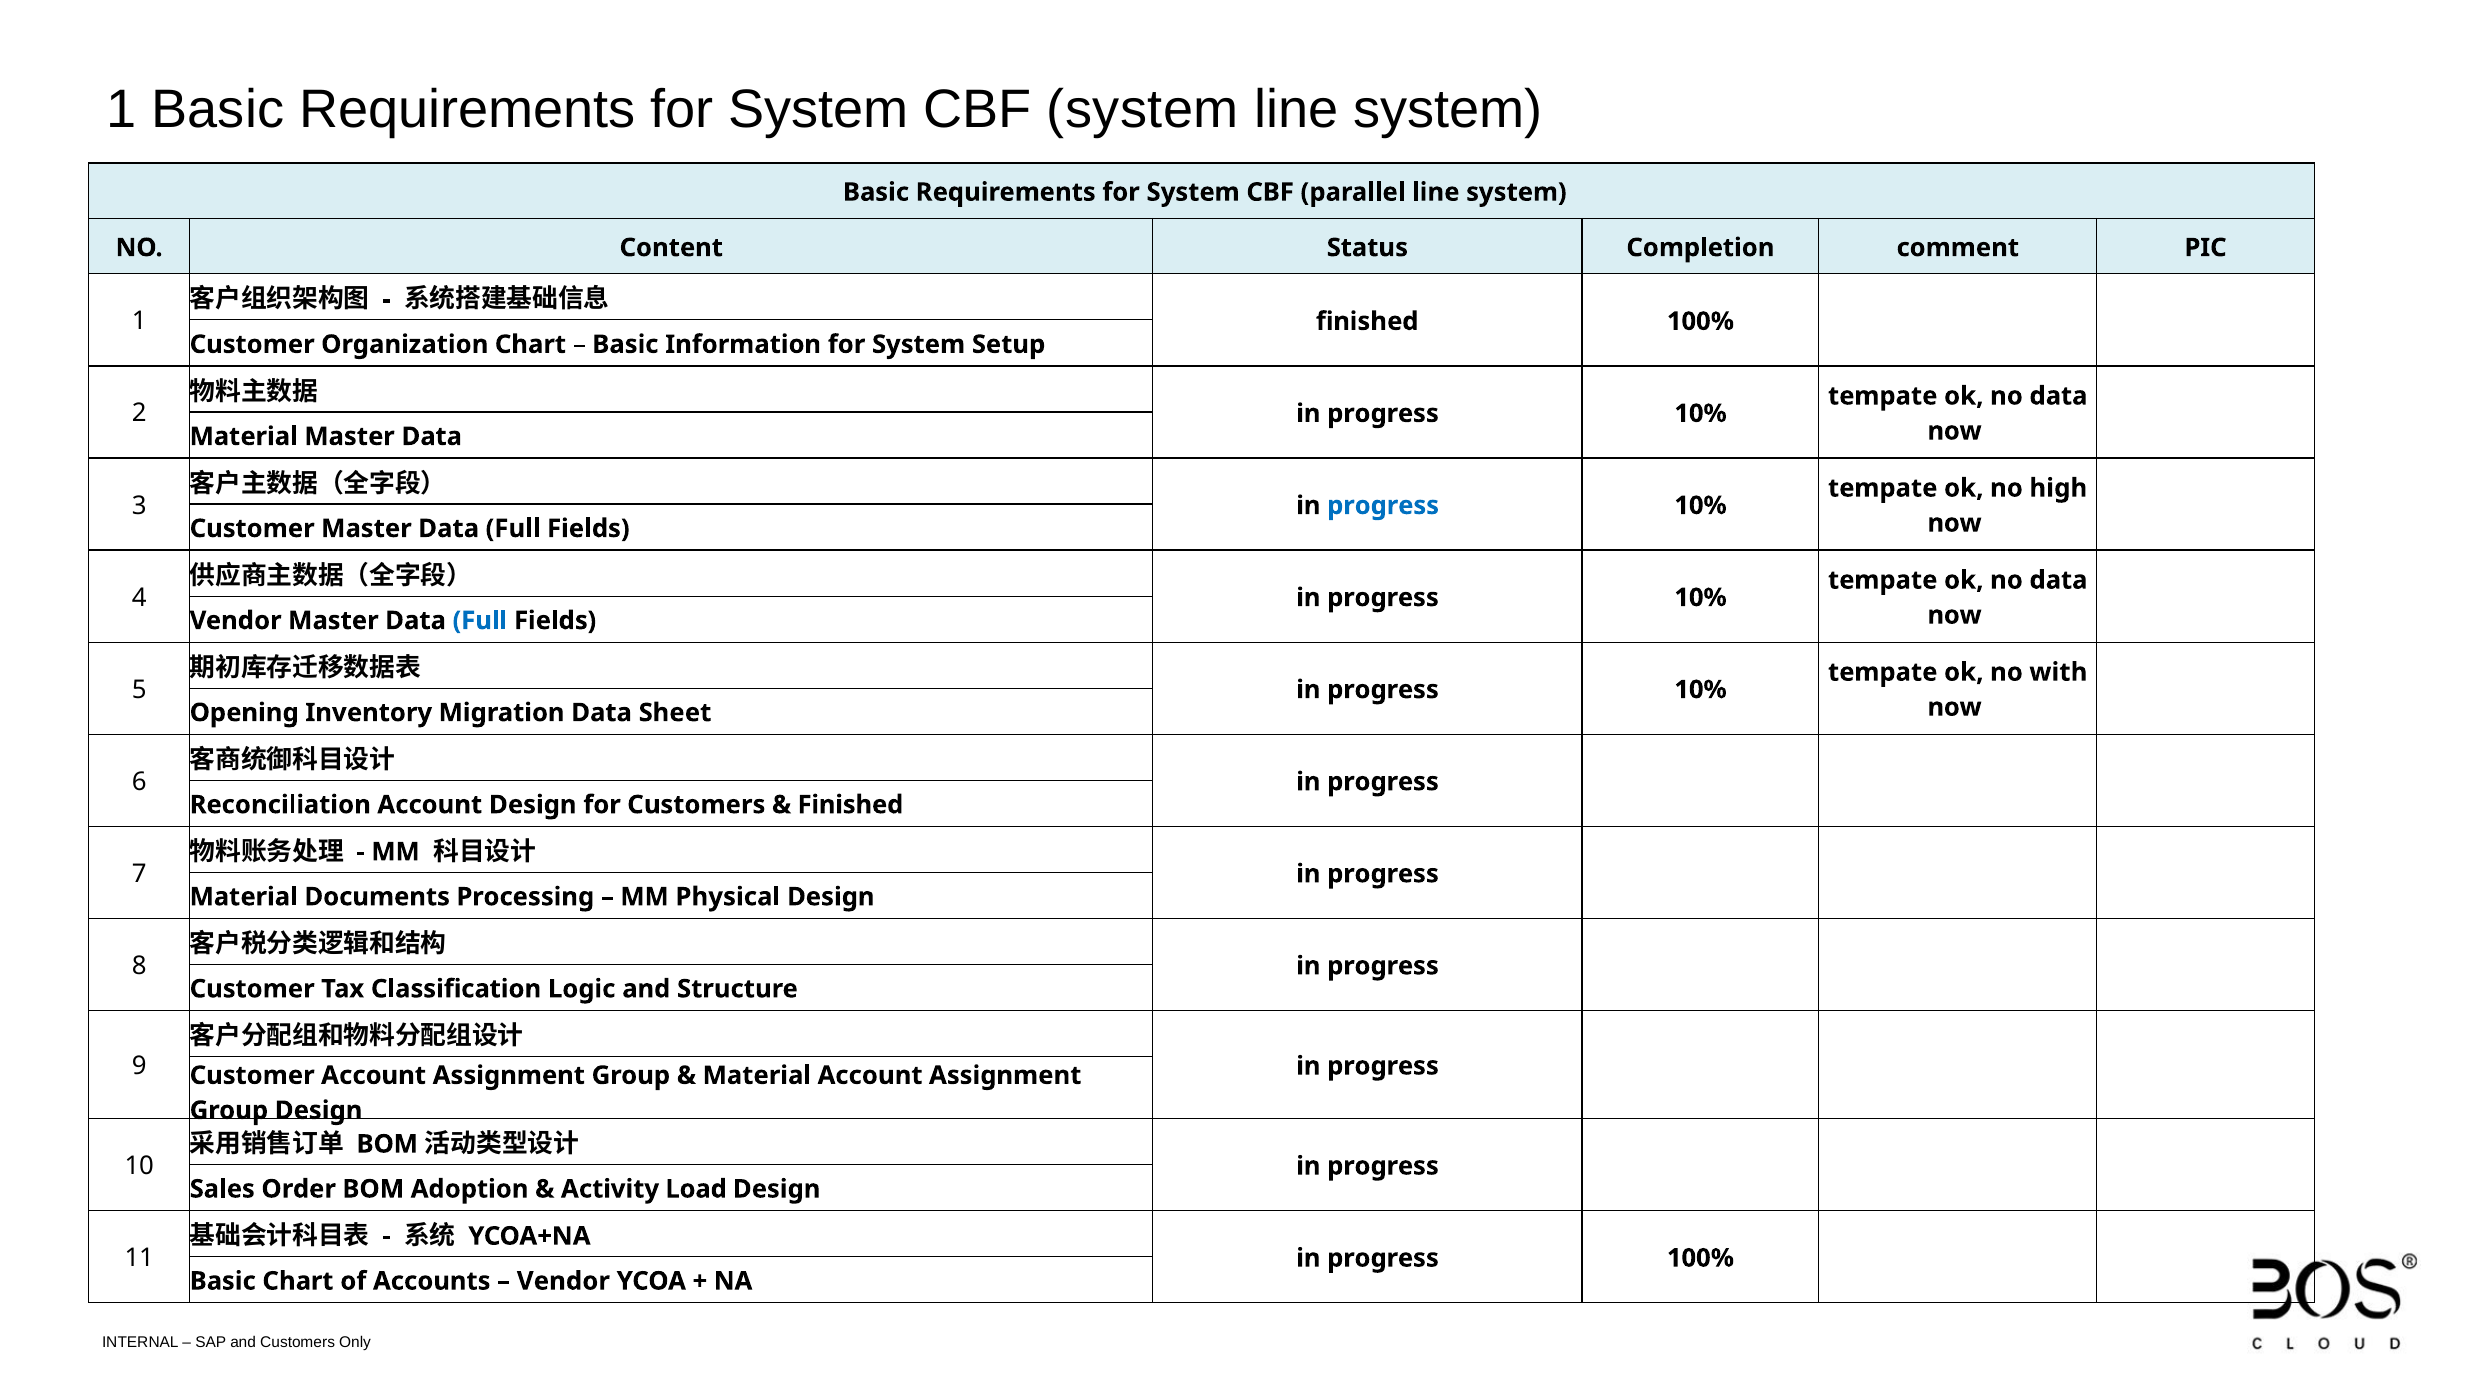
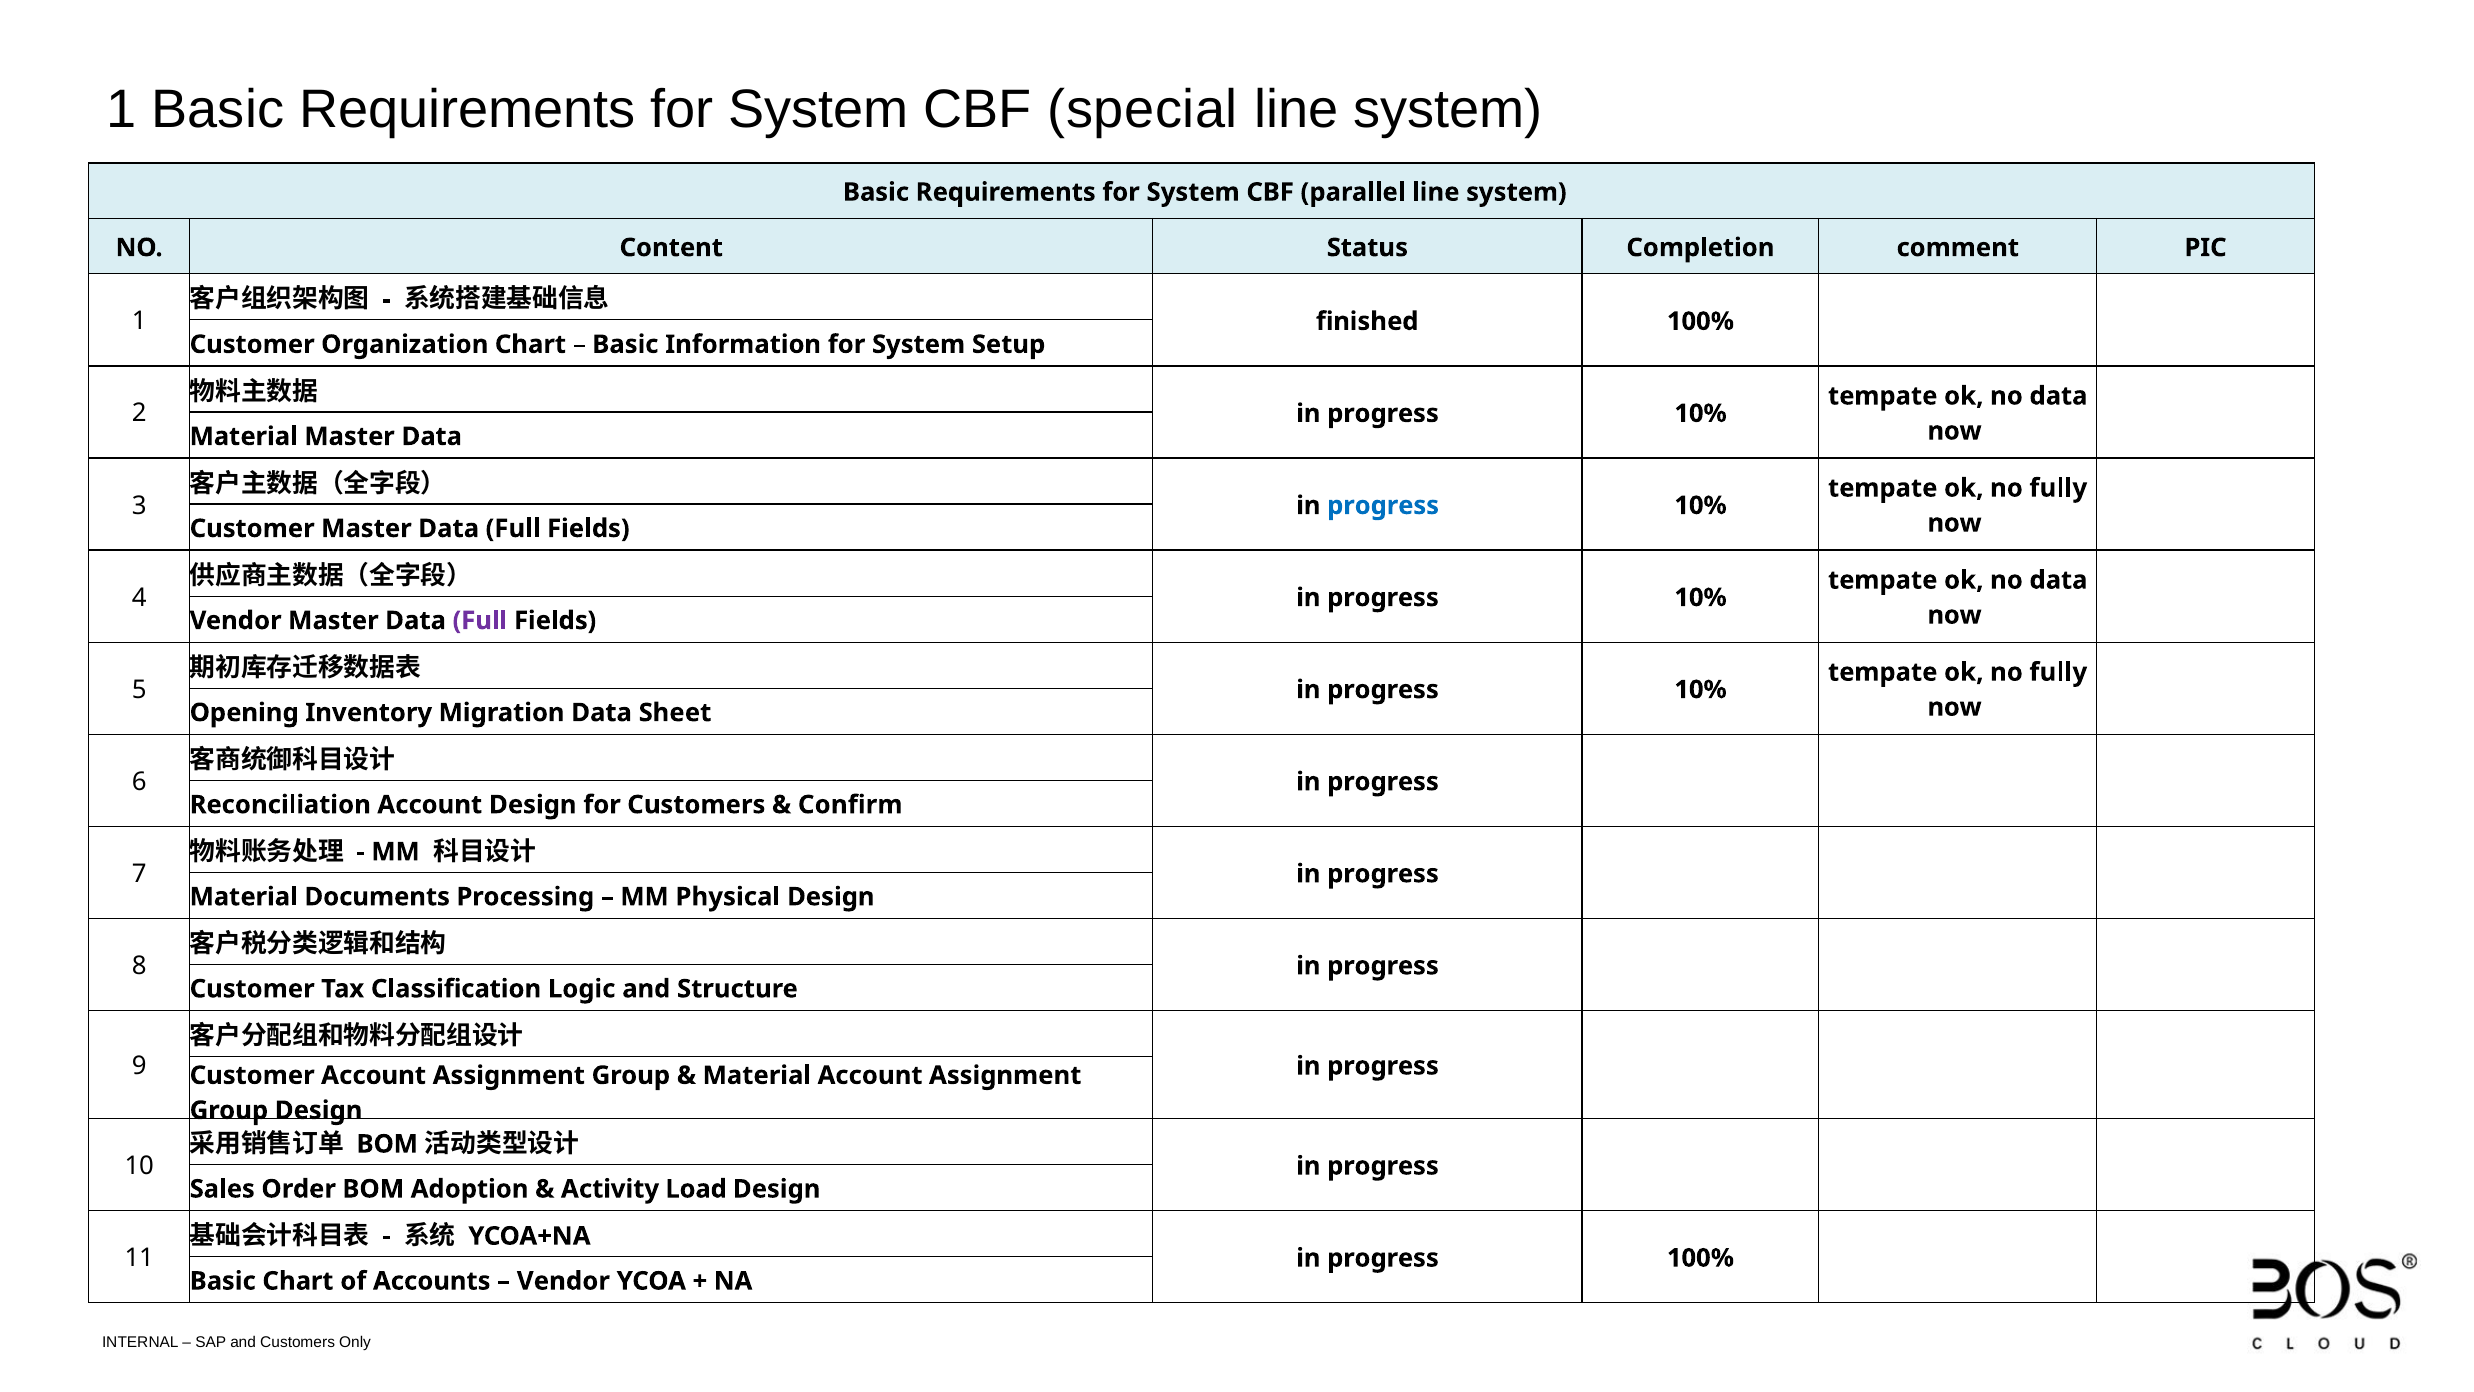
CBF system: system -> special
high at (2058, 488): high -> fully
Full at (480, 620) colour: blue -> purple
with at (2058, 672): with -> fully
Finished at (850, 804): Finished -> Confirm
